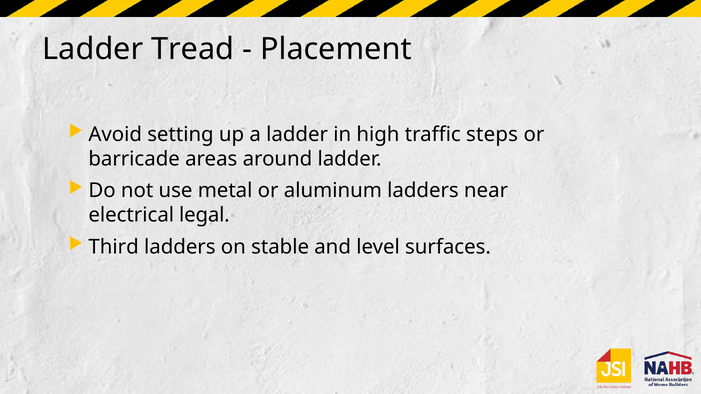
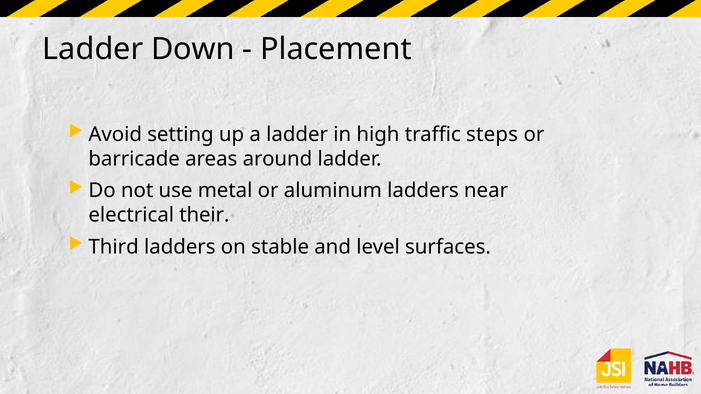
Tread: Tread -> Down
legal: legal -> their
